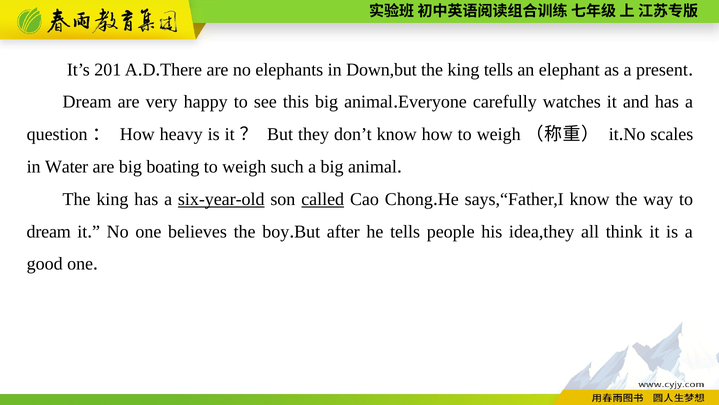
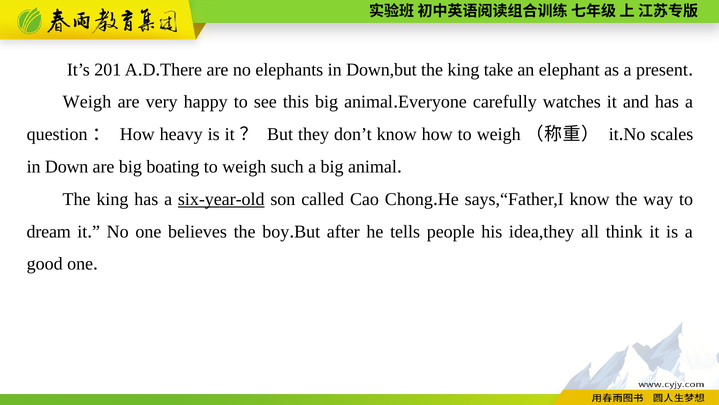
king tells: tells -> take
Dream at (87, 102): Dream -> Weigh
Water: Water -> Down
called underline: present -> none
